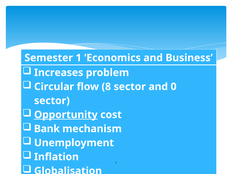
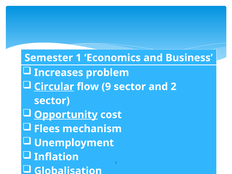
Circular underline: none -> present
8: 8 -> 9
0: 0 -> 2
Bank: Bank -> Flees
